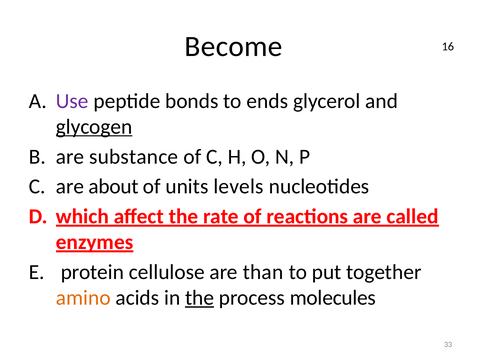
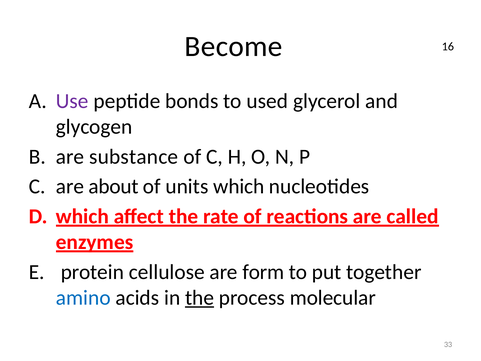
ends: ends -> used
glycogen underline: present -> none
units levels: levels -> which
than: than -> form
amino colour: orange -> blue
molecules: molecules -> molecular
